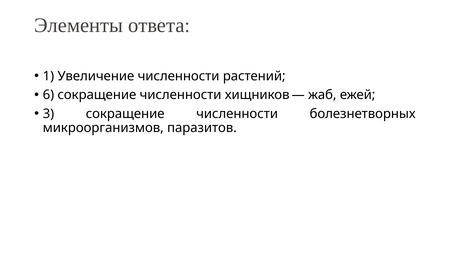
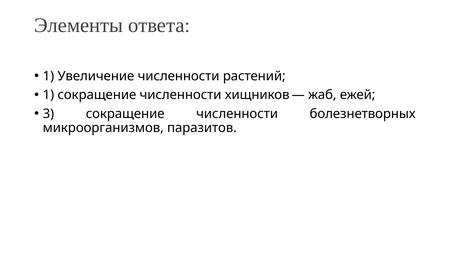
6 at (48, 95): 6 -> 1
